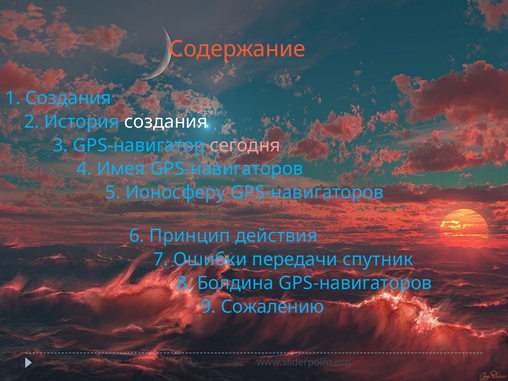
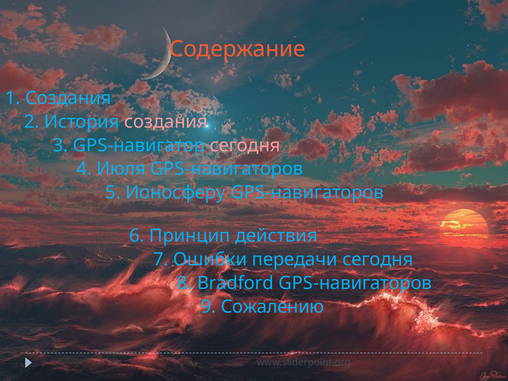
создания at (166, 122) colour: white -> pink
Имея: Имея -> Июля
передачи спутник: спутник -> сегодня
Болдина: Болдина -> Bradford
